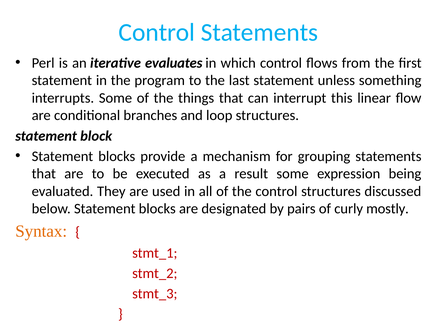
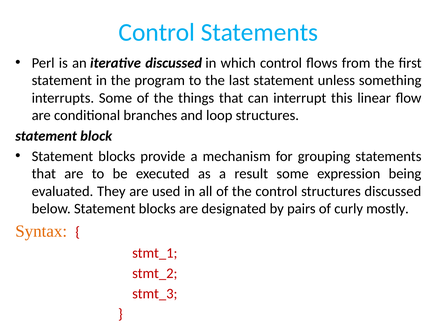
iterative evaluates: evaluates -> discussed
